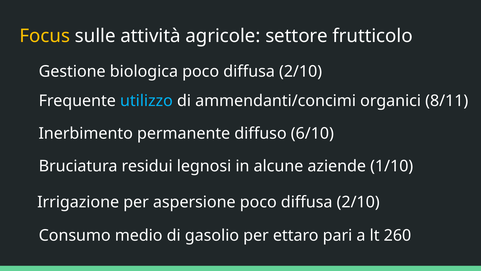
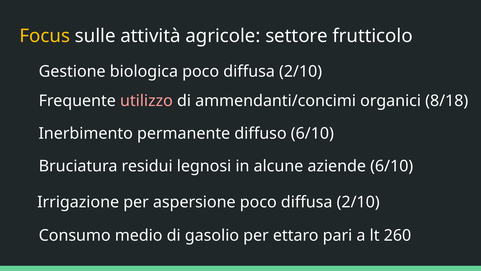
utilizzo colour: light blue -> pink
8/11: 8/11 -> 8/18
aziende 1/10: 1/10 -> 6/10
